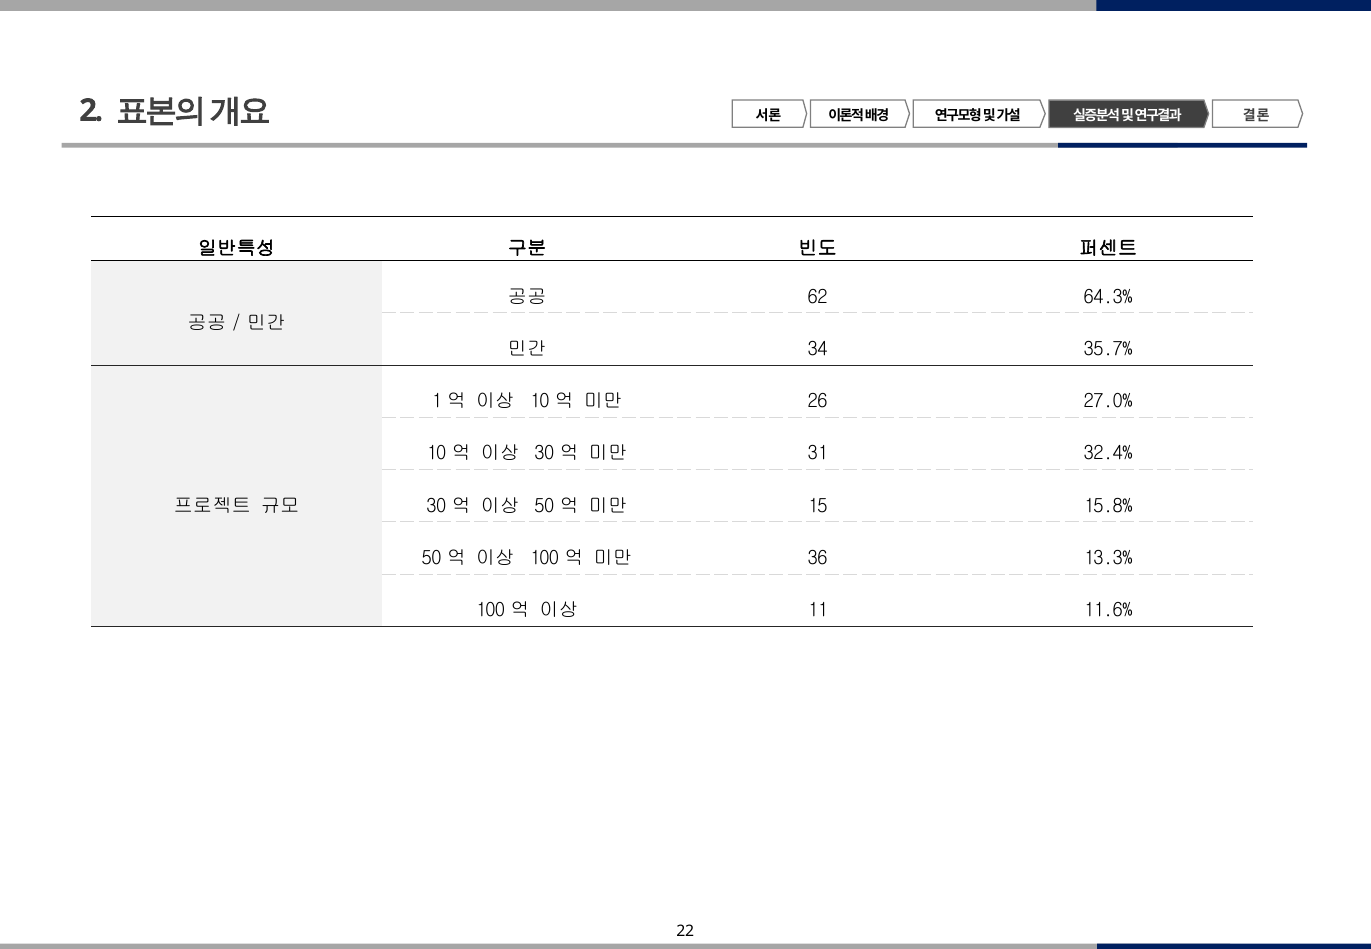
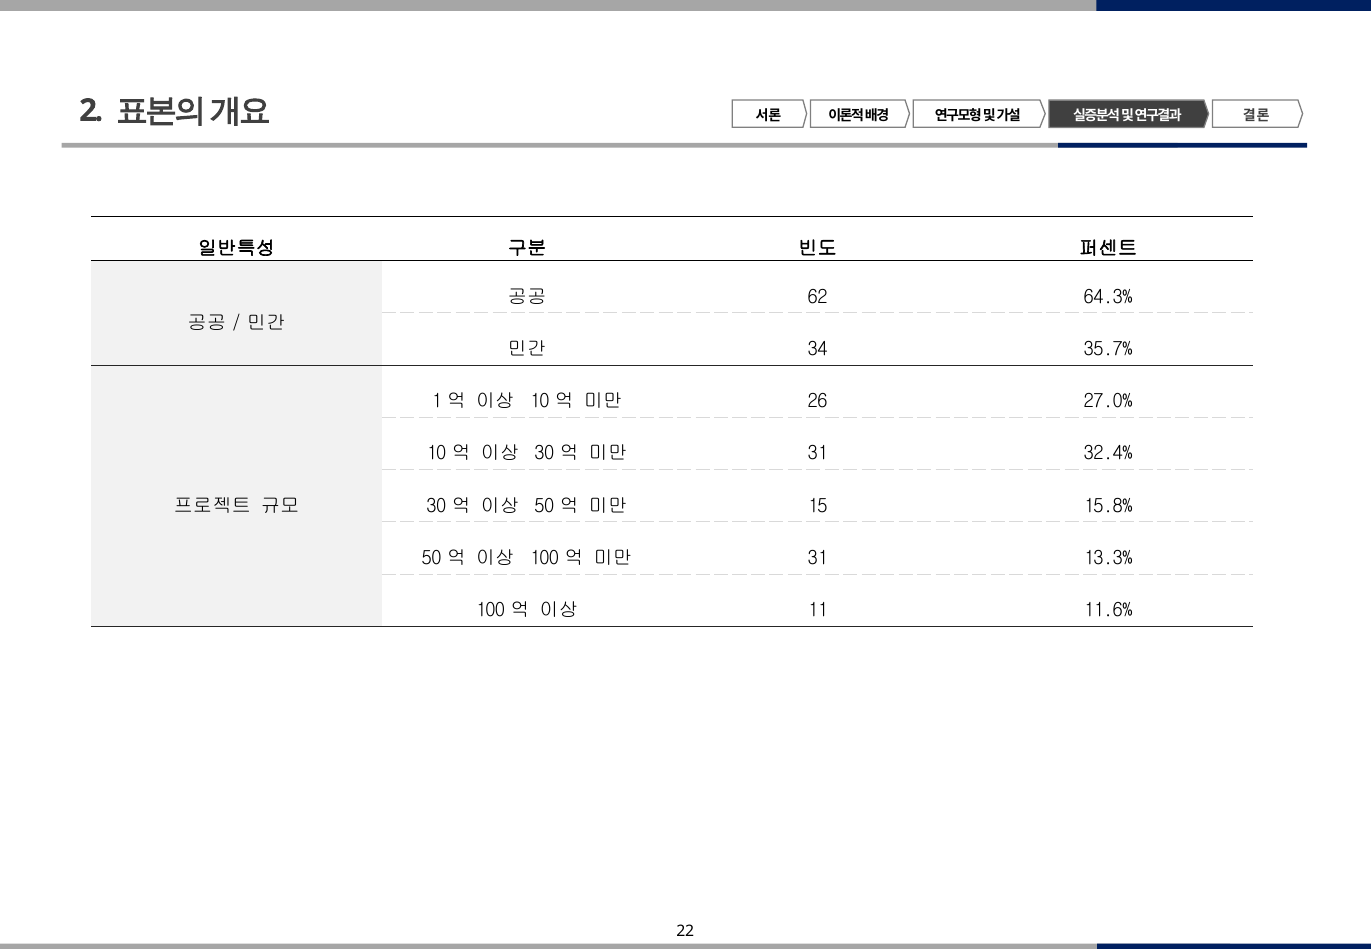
36 at (818, 558): 36 -> 31
